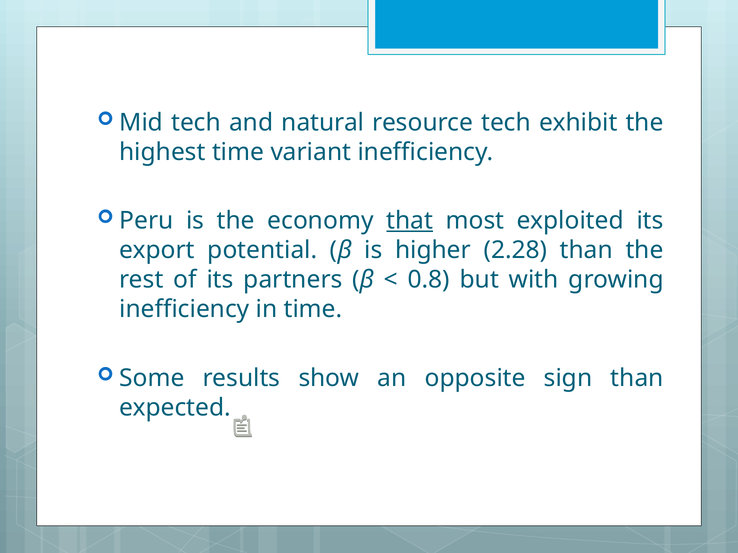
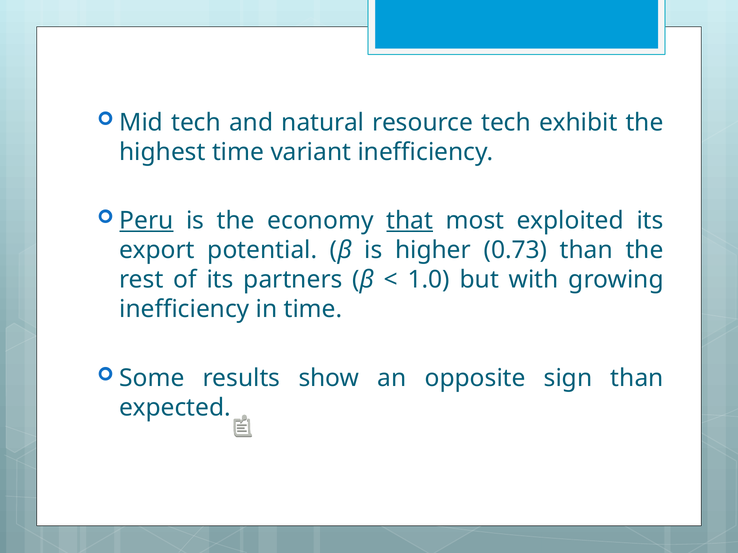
Peru underline: none -> present
2.28: 2.28 -> 0.73
0.8: 0.8 -> 1.0
